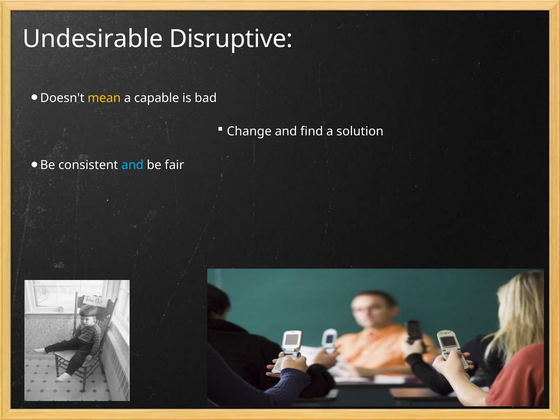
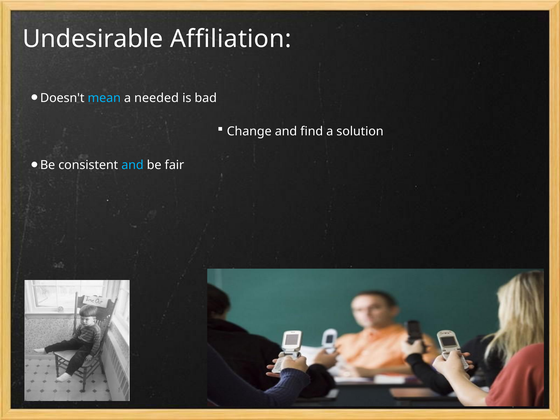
Disruptive: Disruptive -> Affiliation
mean colour: yellow -> light blue
capable: capable -> needed
